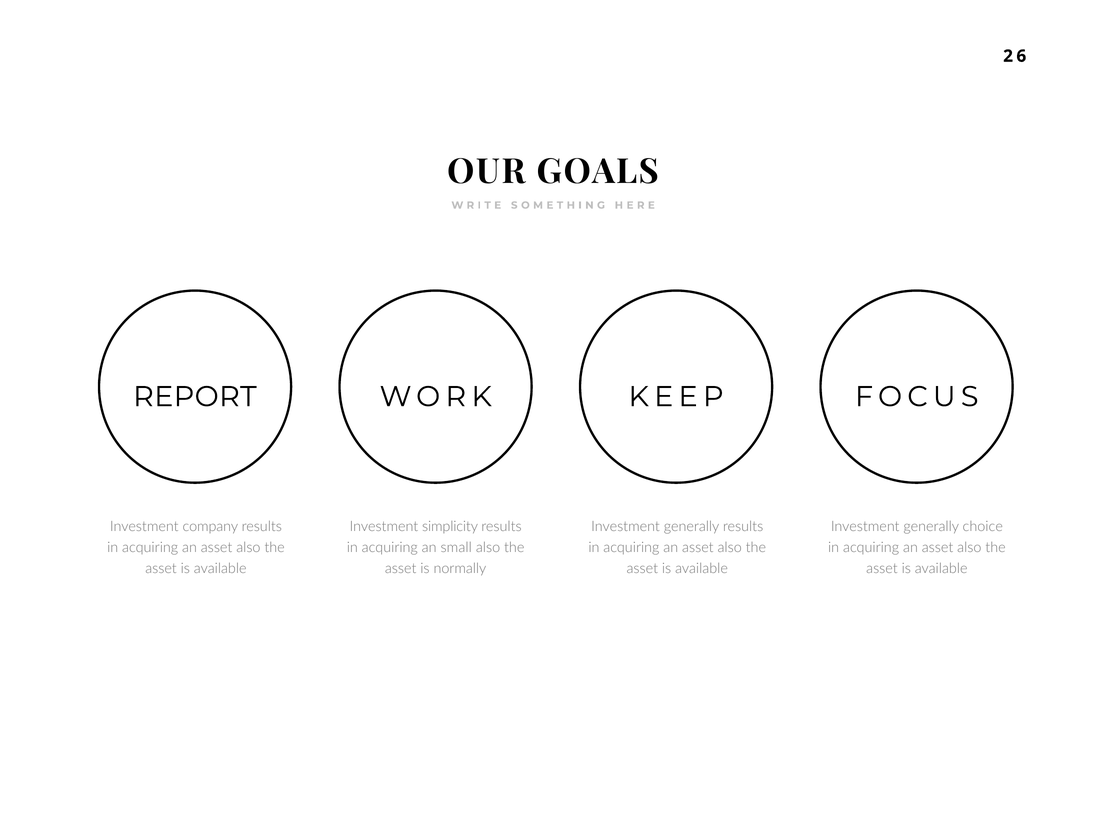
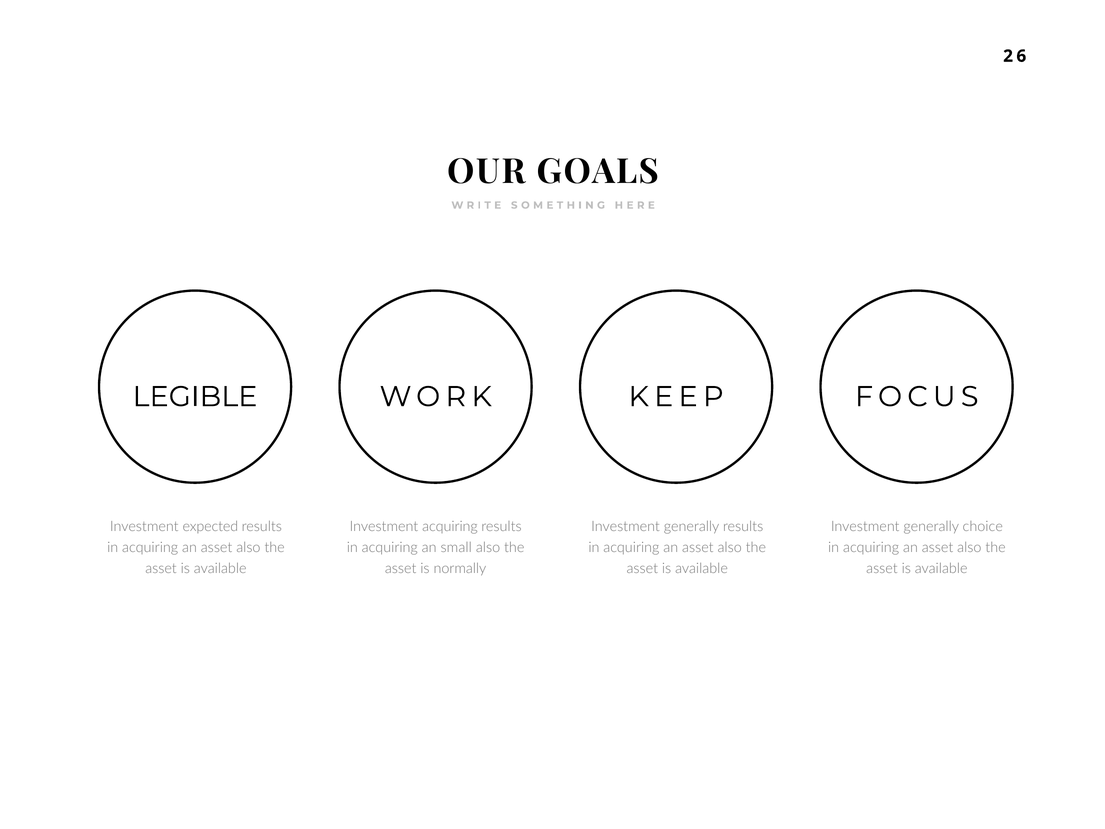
REPORT: REPORT -> LEGIBLE
company: company -> expected
Investment simplicity: simplicity -> acquiring
